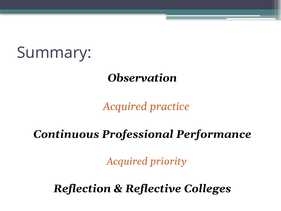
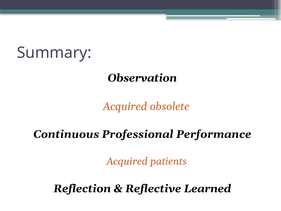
practice: practice -> obsolete
priority: priority -> patients
Colleges: Colleges -> Learned
